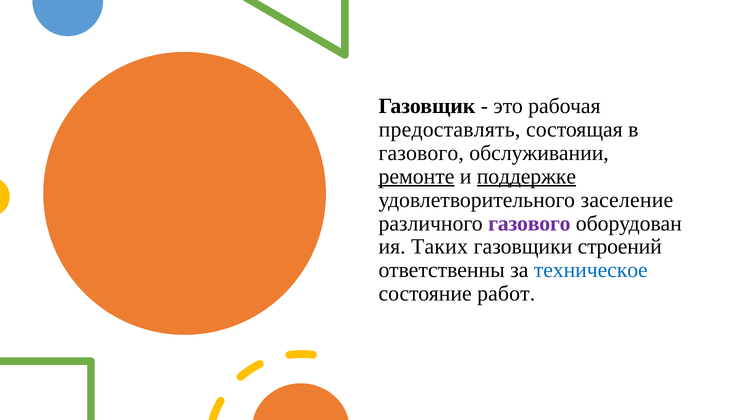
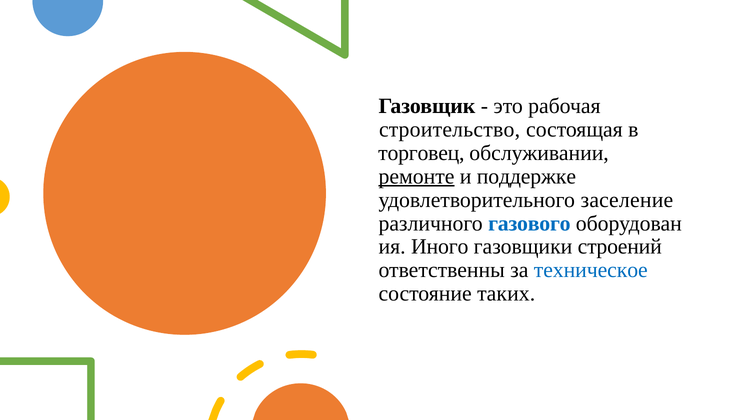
предоставлять: предоставлять -> строительство
газового at (421, 153): газового -> торговец
поддержке underline: present -> none
газового at (529, 223) colour: purple -> blue
Таких: Таких -> Иного
работ: работ -> таких
